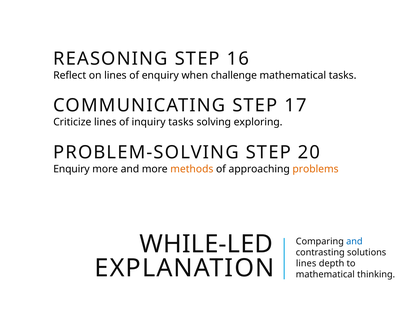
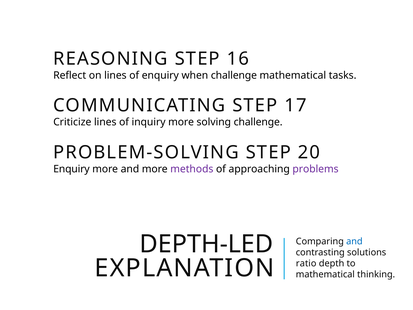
inquiry tasks: tasks -> more
solving exploring: exploring -> challenge
methods colour: orange -> purple
problems colour: orange -> purple
WHILE-LED: WHILE-LED -> DEPTH-LED
lines at (306, 263): lines -> ratio
